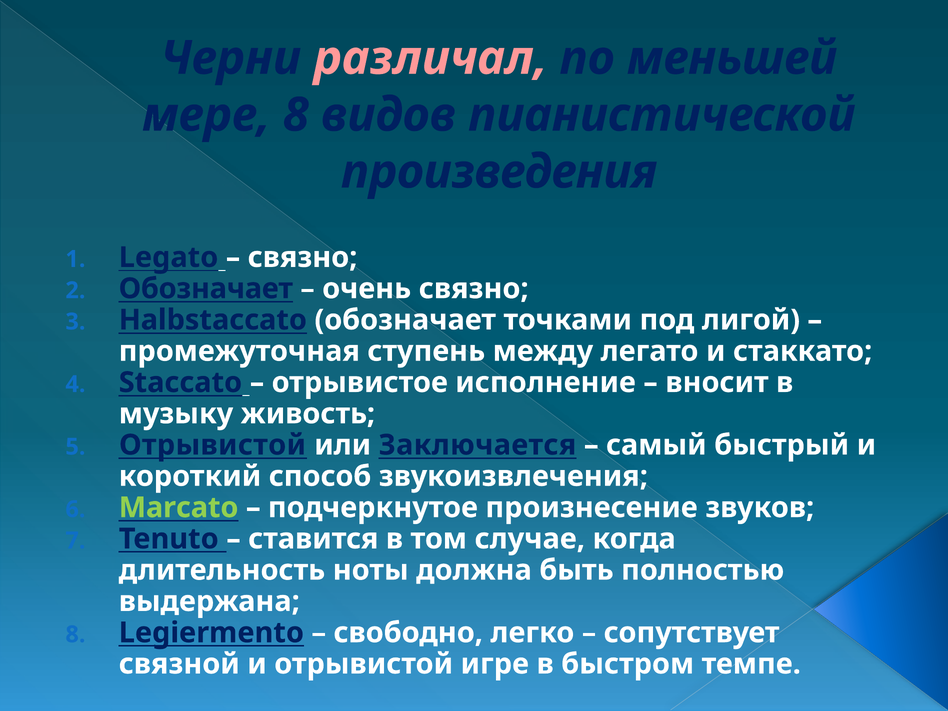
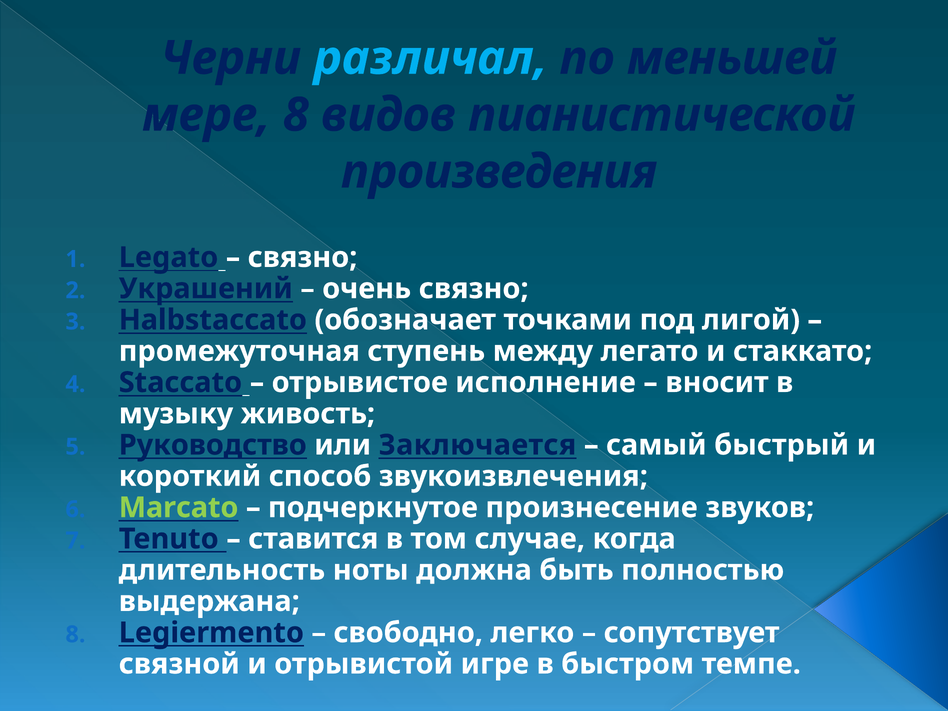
различал colour: pink -> light blue
Обозначает at (206, 289): Обозначает -> Украшений
Отрывистой at (213, 445): Отрывистой -> Руководство
